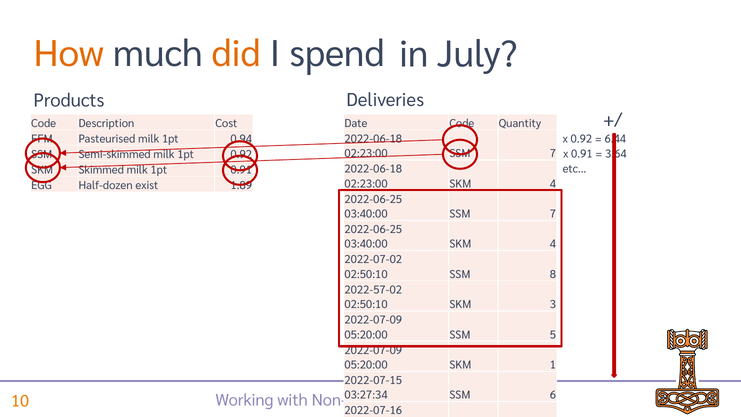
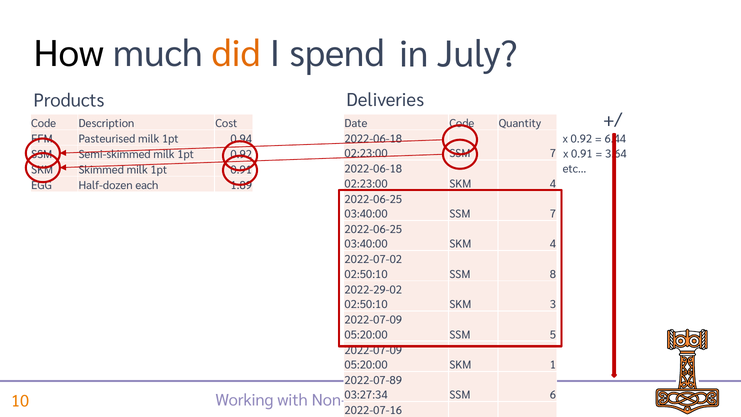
How colour: orange -> black
exist: exist -> each
2022-57-02: 2022-57-02 -> 2022-29-02
2022-07-15: 2022-07-15 -> 2022-07-89
